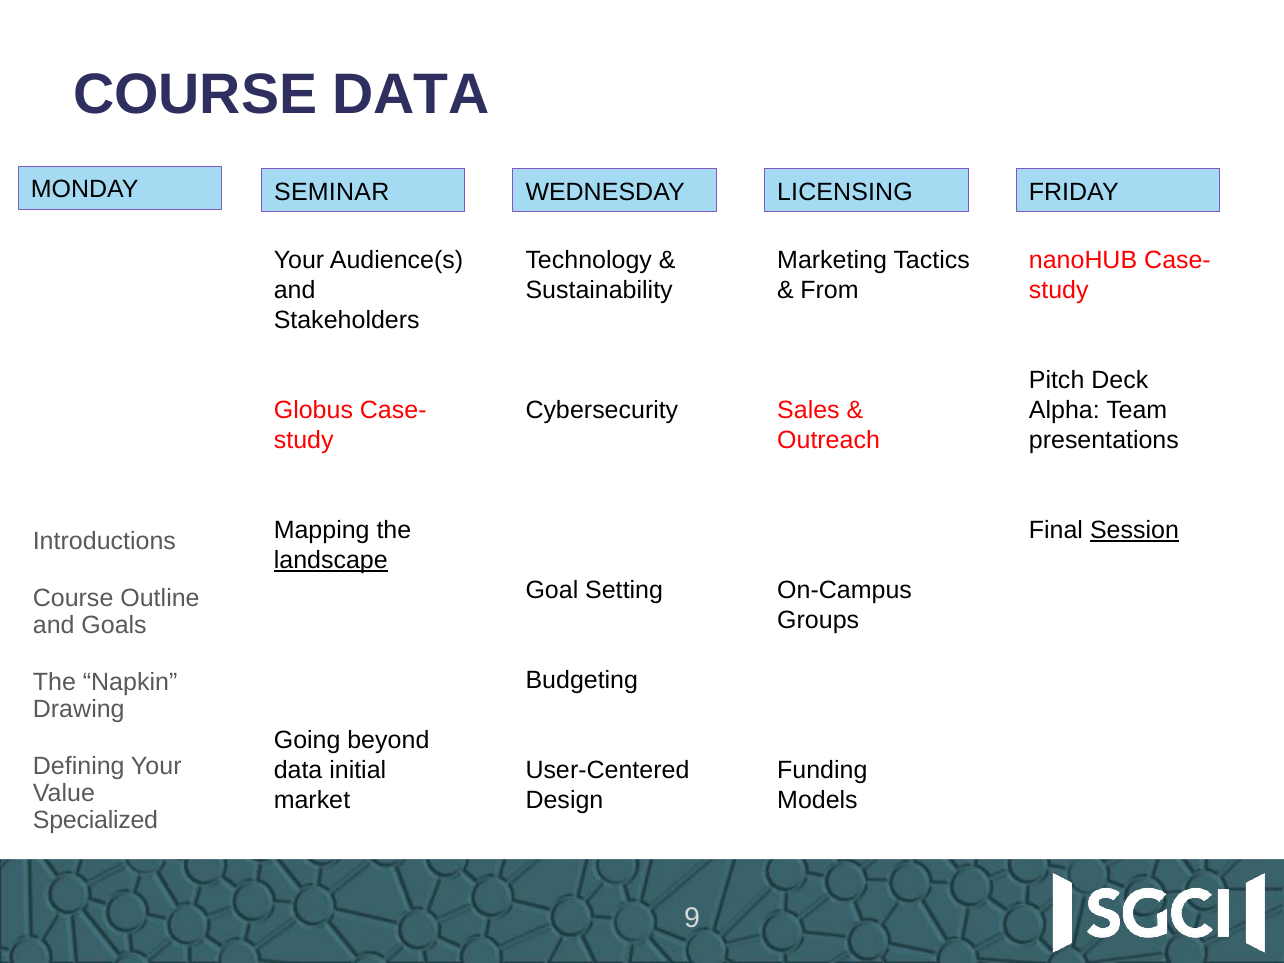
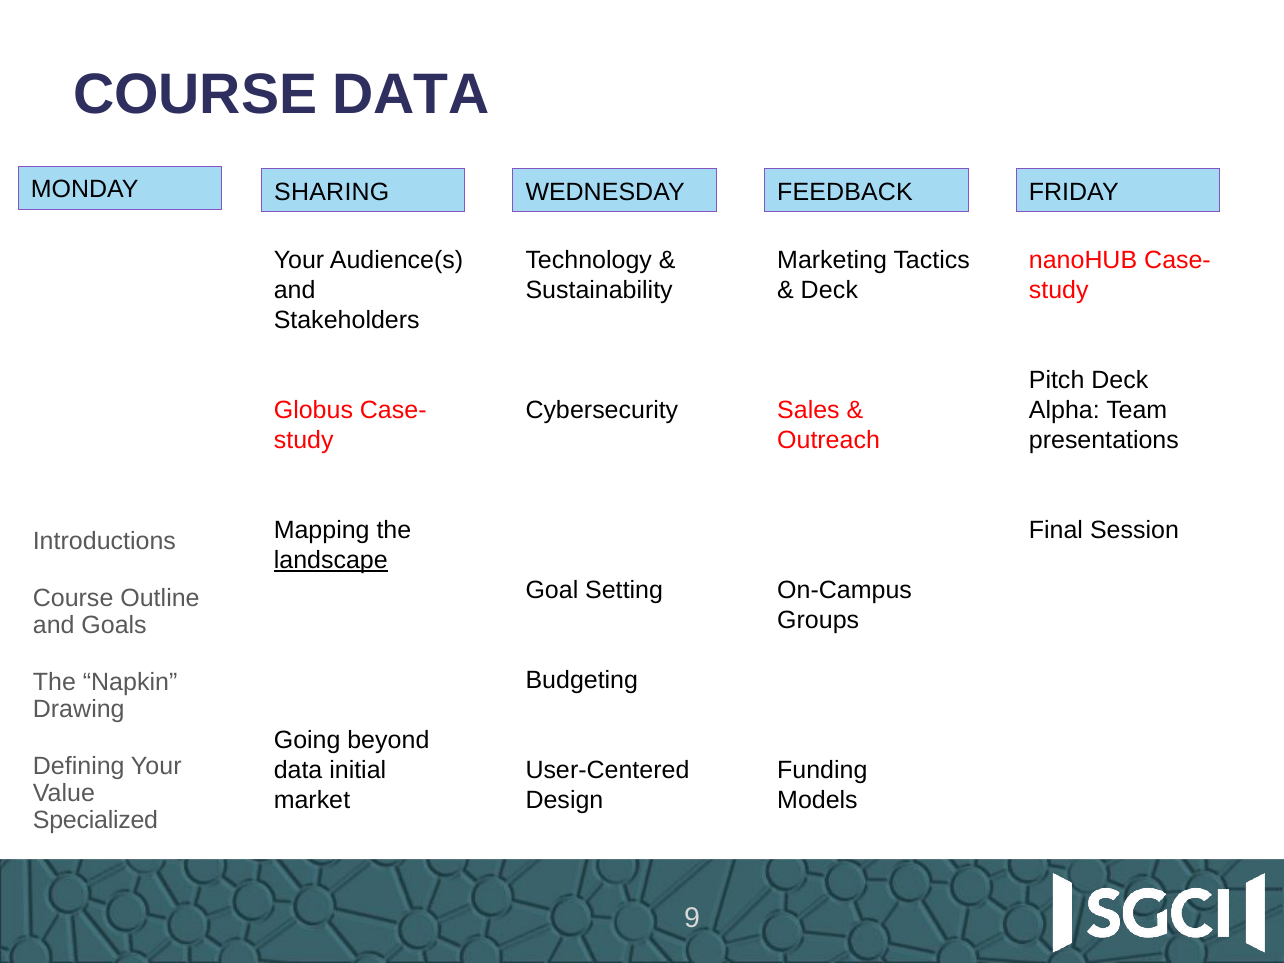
SEMINAR: SEMINAR -> SHARING
LICENSING: LICENSING -> FEEDBACK
From at (829, 290): From -> Deck
Session underline: present -> none
